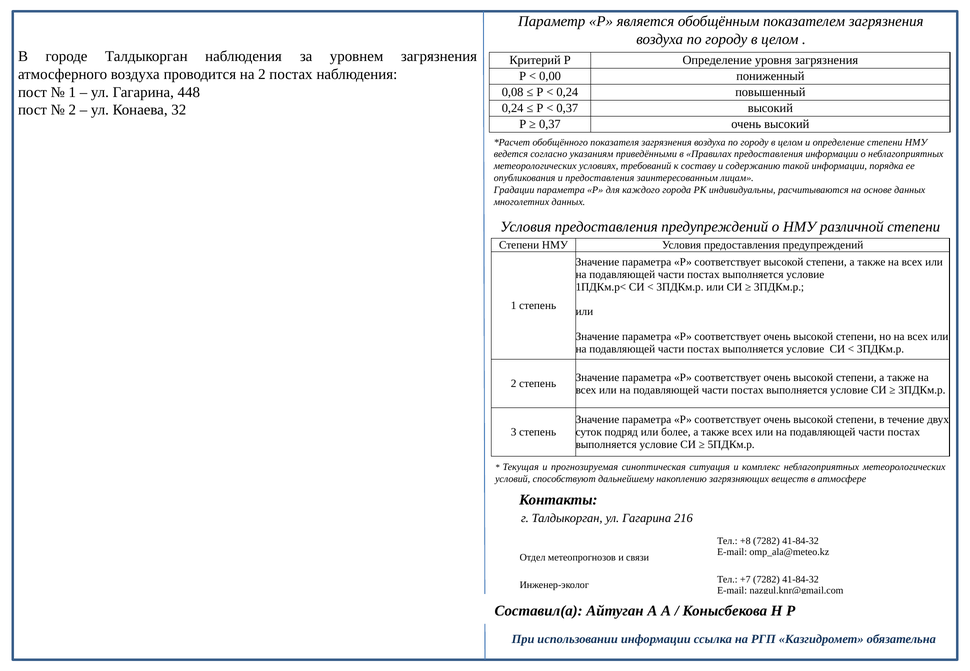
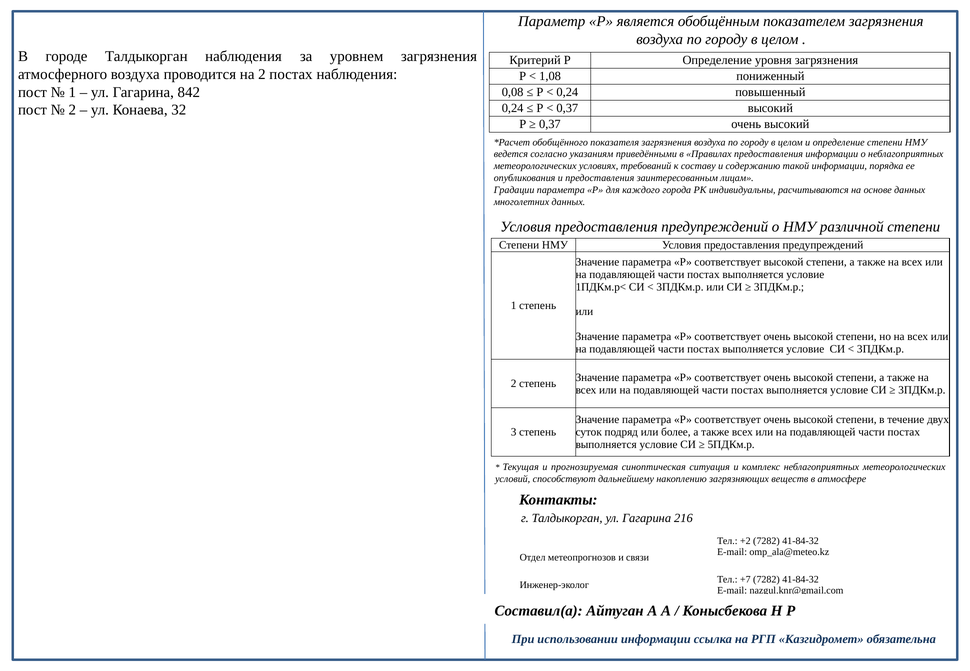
0,00: 0,00 -> 1,08
448: 448 -> 842
+8: +8 -> +2
